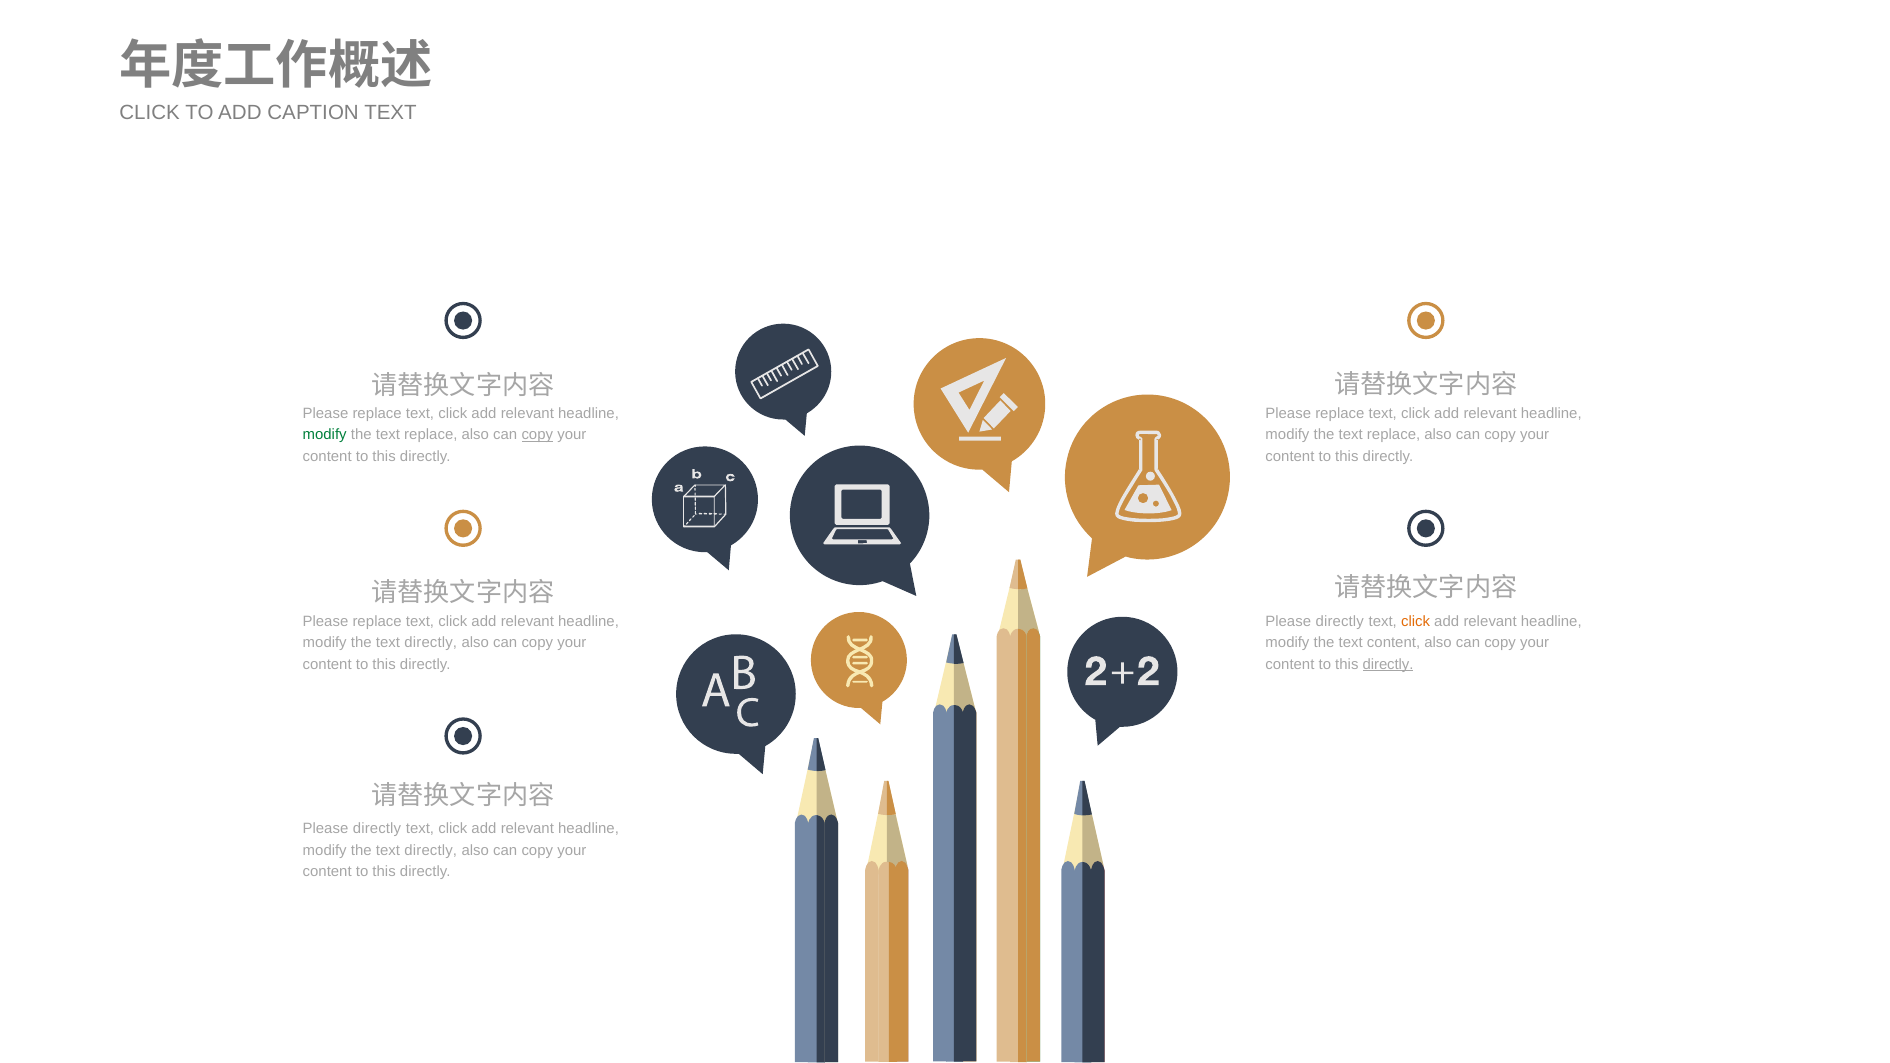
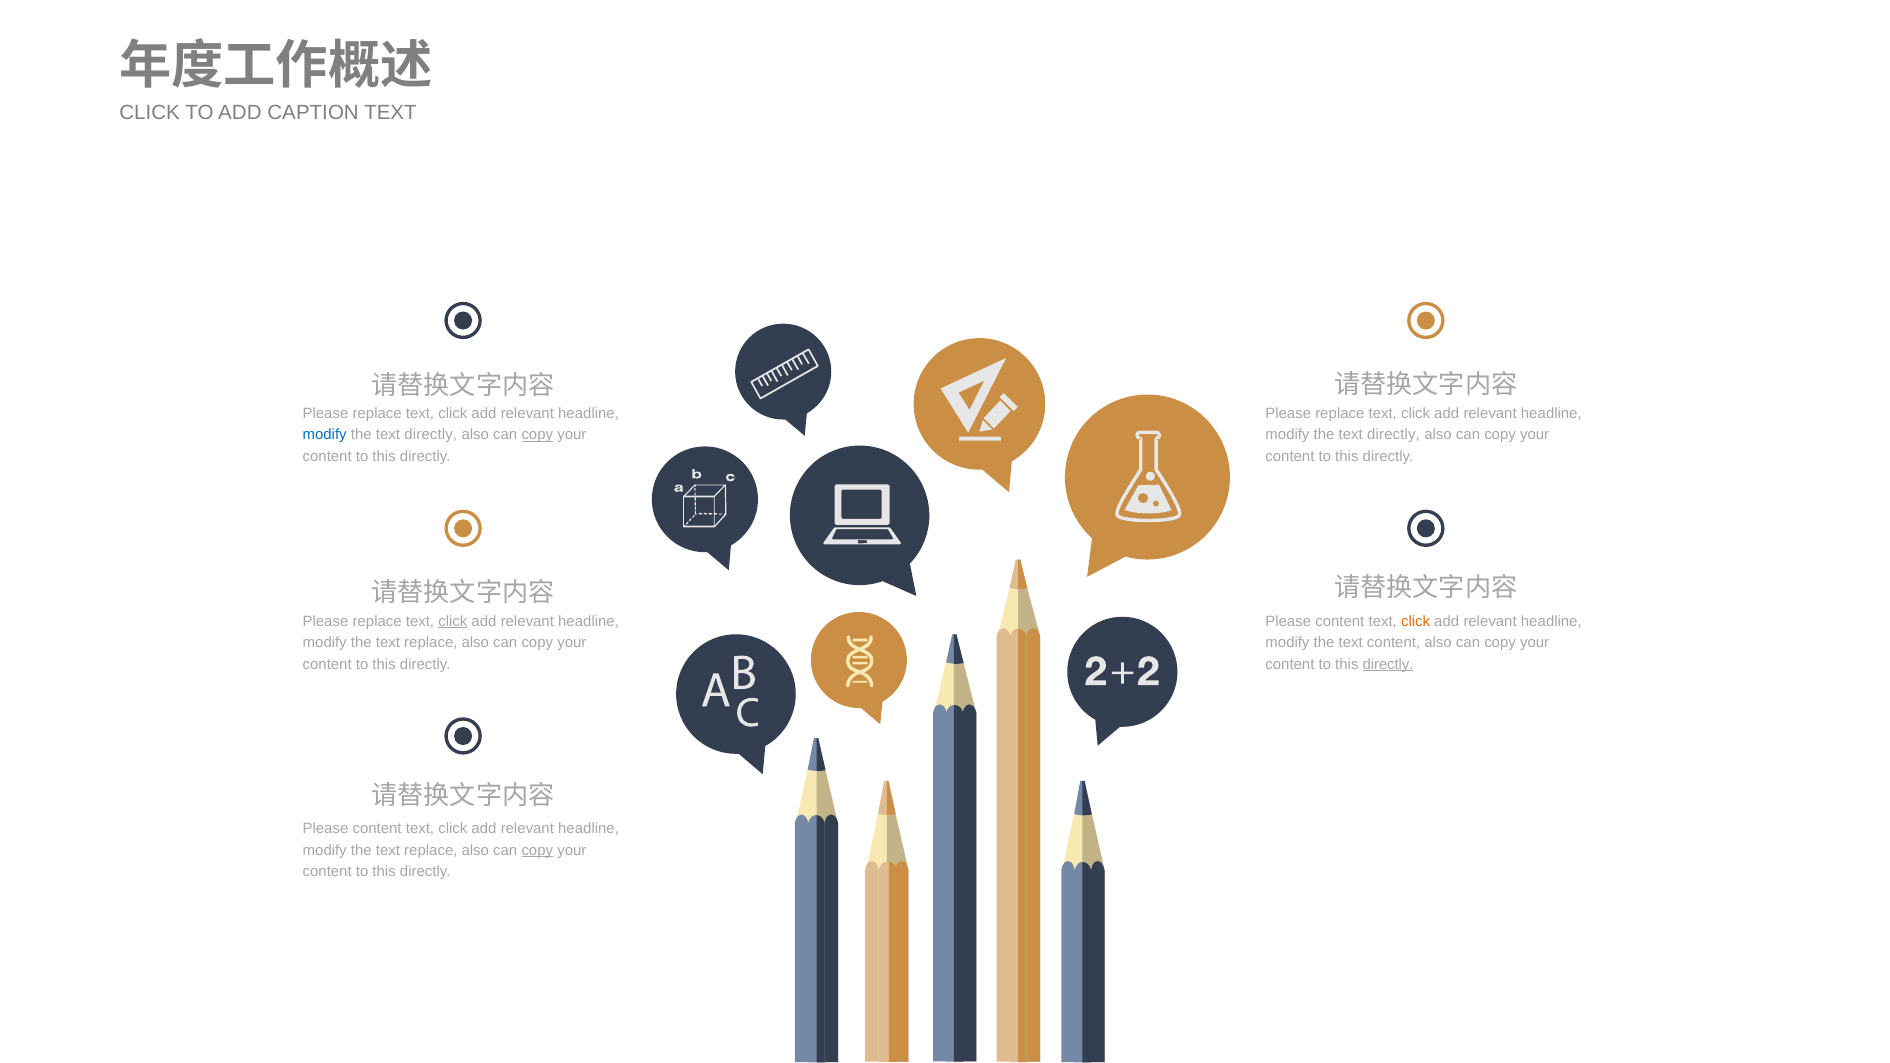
modify at (325, 435) colour: green -> blue
replace at (431, 435): replace -> directly
replace at (1394, 435): replace -> directly
click at (453, 621) underline: none -> present
directly at (1340, 621): directly -> content
directly at (431, 643): directly -> replace
directly at (377, 829): directly -> content
directly at (431, 850): directly -> replace
copy at (537, 850) underline: none -> present
